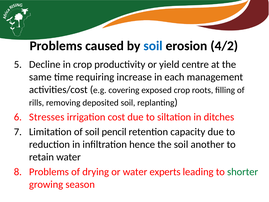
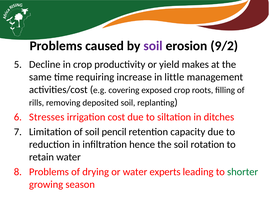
soil at (153, 46) colour: blue -> purple
4/2: 4/2 -> 9/2
centre: centre -> makes
each: each -> little
another: another -> rotation
